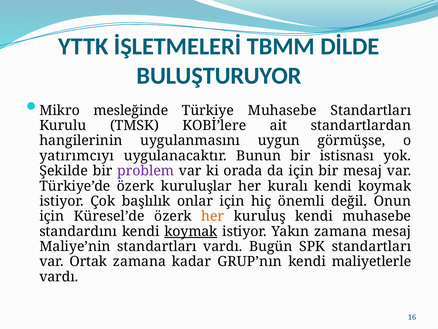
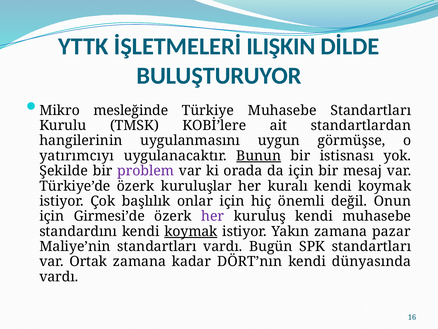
TBMM: TBMM -> ILIŞKIN
Bunun underline: none -> present
Küresel’de: Küresel’de -> Girmesi’de
her at (213, 216) colour: orange -> purple
zamana mesaj: mesaj -> pazar
GRUP’nın: GRUP’nın -> DÖRT’nın
maliyetlerle: maliyetlerle -> dünyasında
